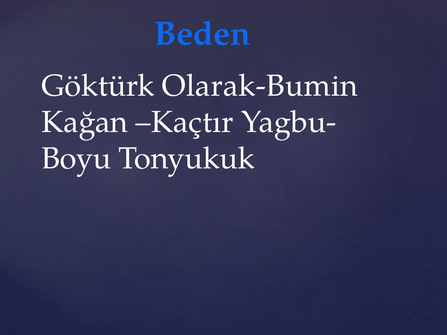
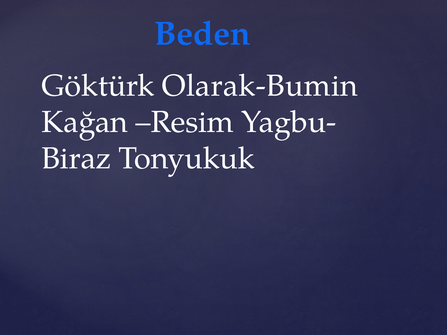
Kaçtır: Kaçtır -> Resim
Boyu: Boyu -> Biraz
